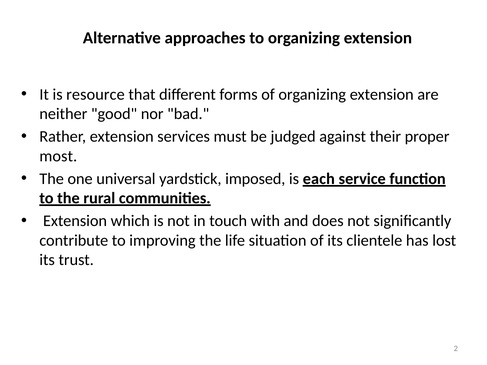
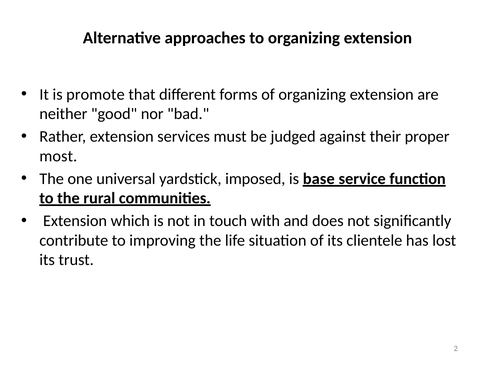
resource: resource -> promote
each: each -> base
